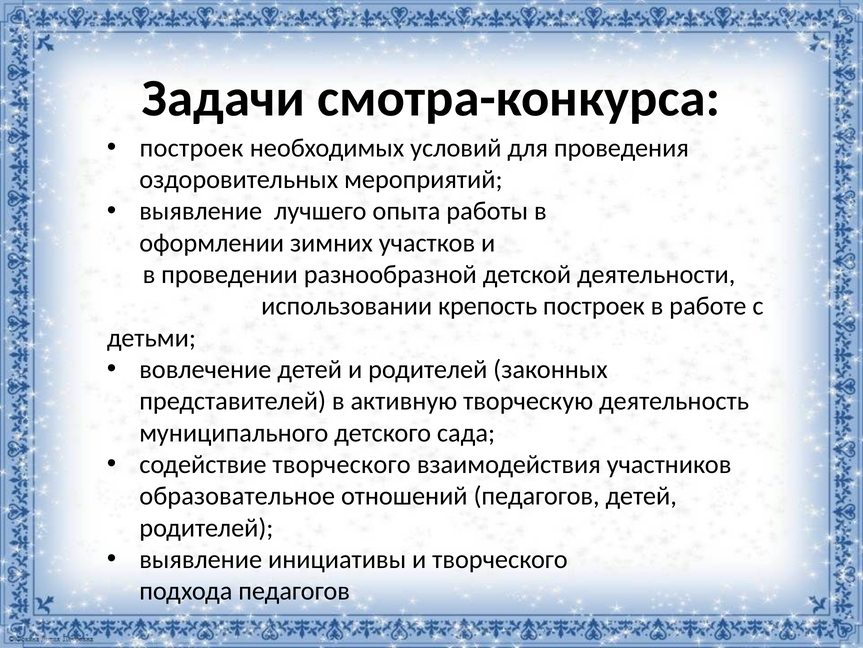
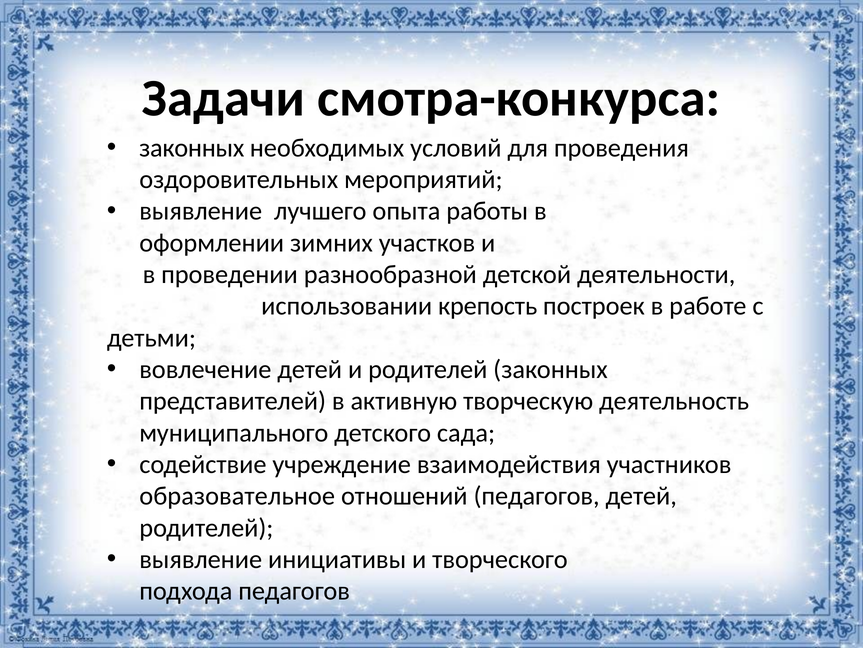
построек at (191, 148): построек -> законных
содействие творческого: творческого -> учреждение
